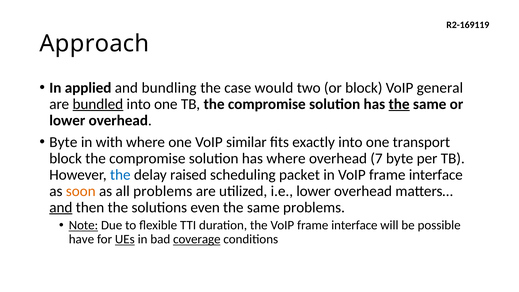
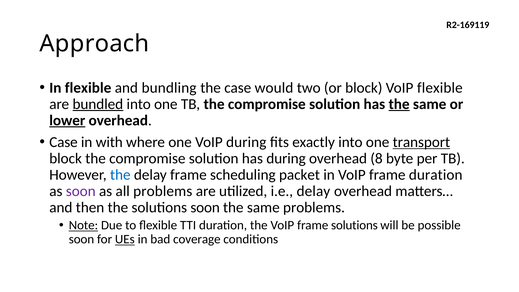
In applied: applied -> flexible
VoIP general: general -> flexible
lower at (67, 120) underline: none -> present
Byte at (63, 142): Byte -> Case
VoIP similar: similar -> during
transport underline: none -> present
has where: where -> during
7: 7 -> 8
delay raised: raised -> frame
in VoIP frame interface: interface -> duration
soon at (81, 191) colour: orange -> purple
i.e lower: lower -> delay
and at (61, 207) underline: present -> none
solutions even: even -> soon
the VoIP frame interface: interface -> solutions
have at (81, 239): have -> soon
coverage underline: present -> none
